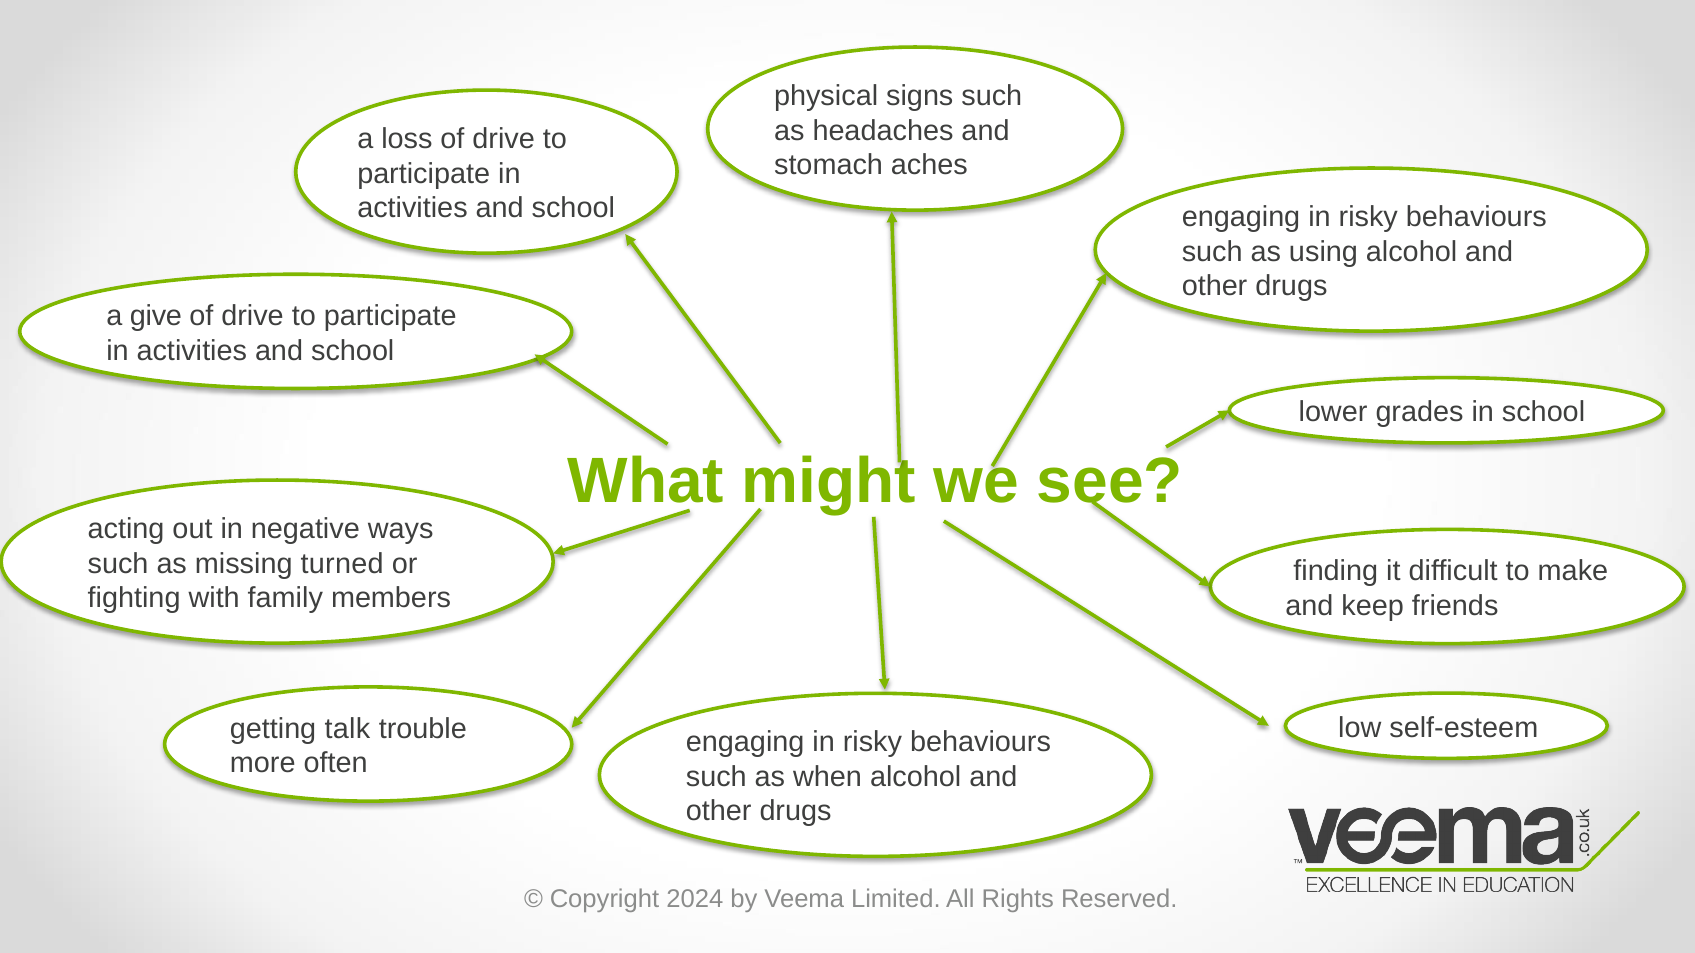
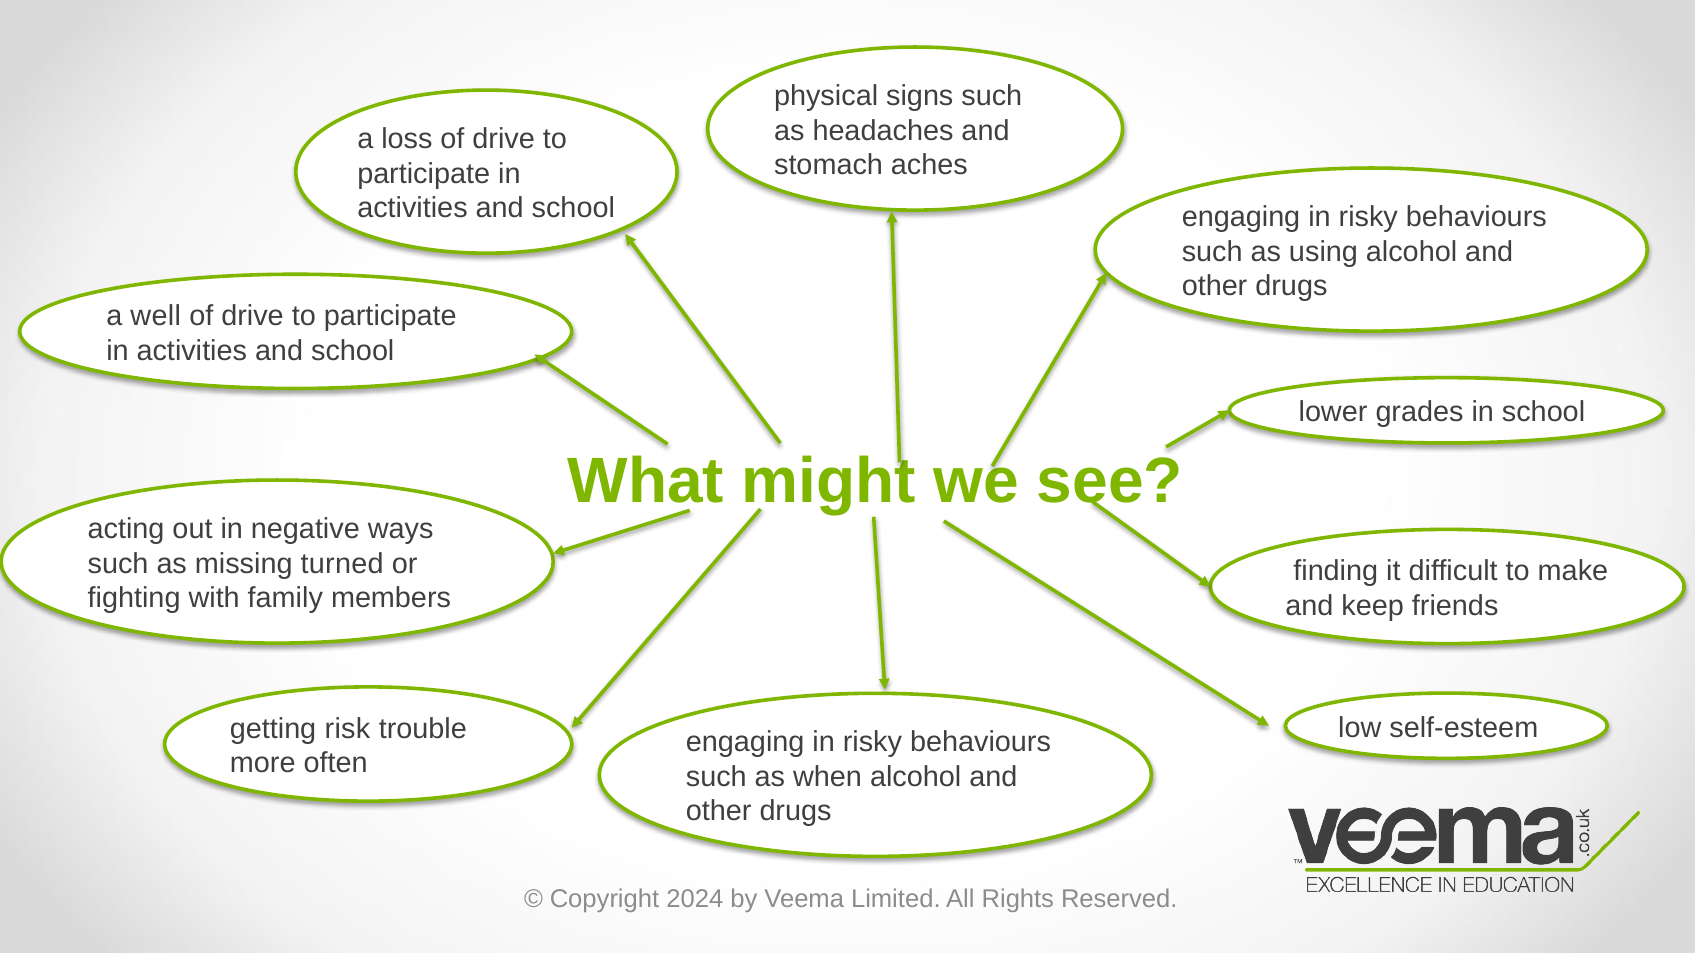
give: give -> well
talk: talk -> risk
